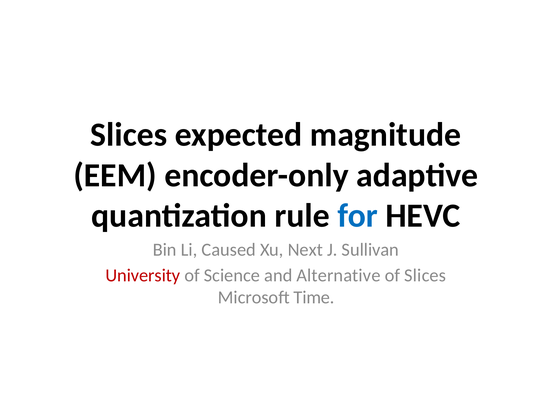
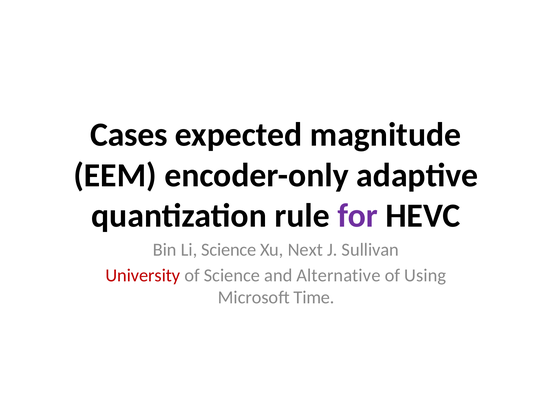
Slices at (129, 135): Slices -> Cases
for colour: blue -> purple
Li Caused: Caused -> Science
of Slices: Slices -> Using
